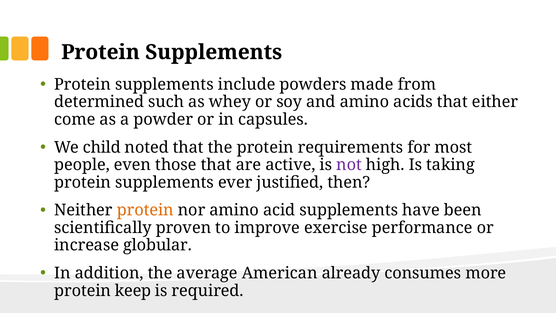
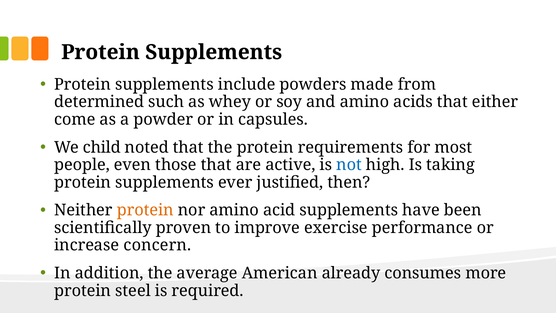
not colour: purple -> blue
globular: globular -> concern
keep: keep -> steel
